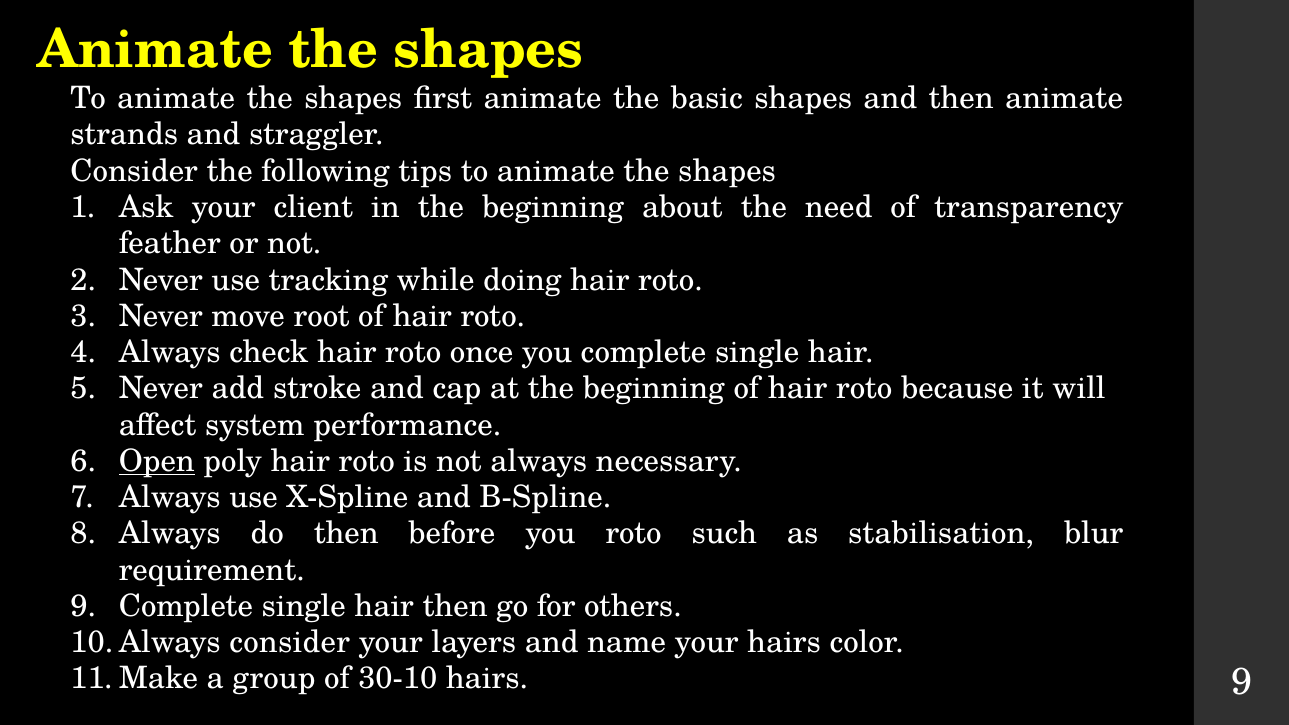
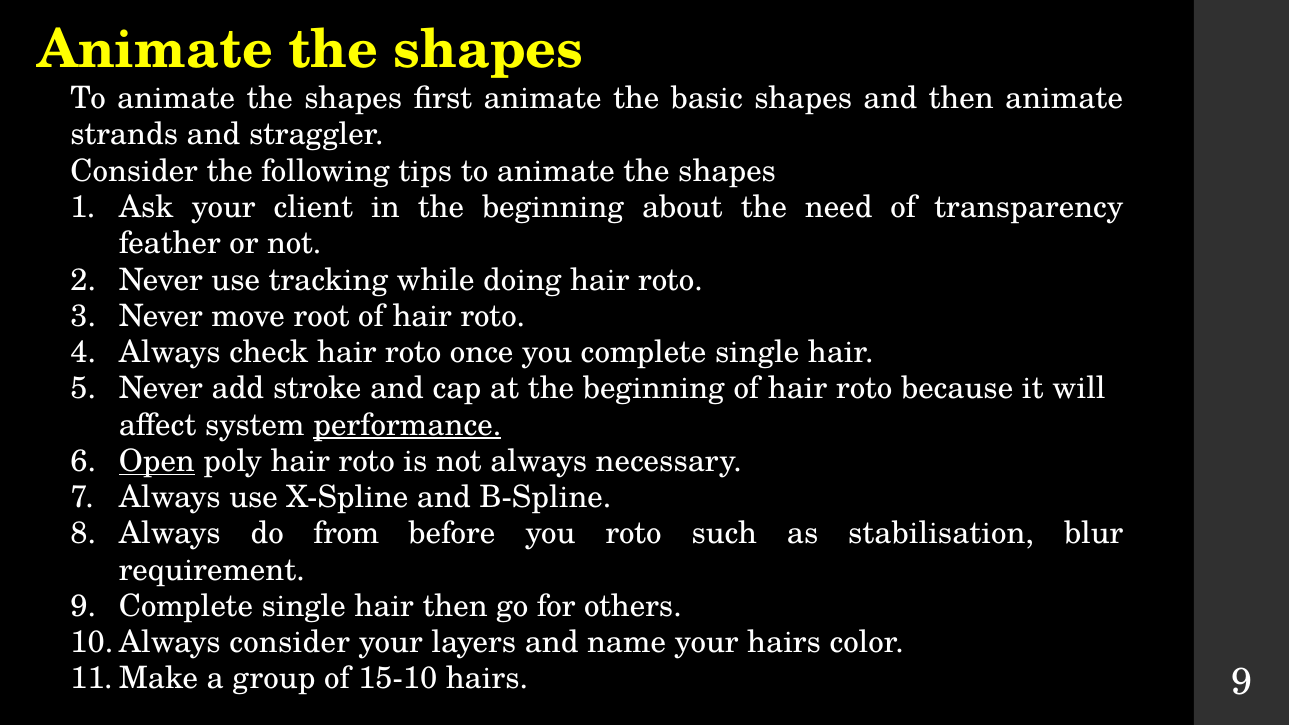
performance underline: none -> present
do then: then -> from
30-10: 30-10 -> 15-10
